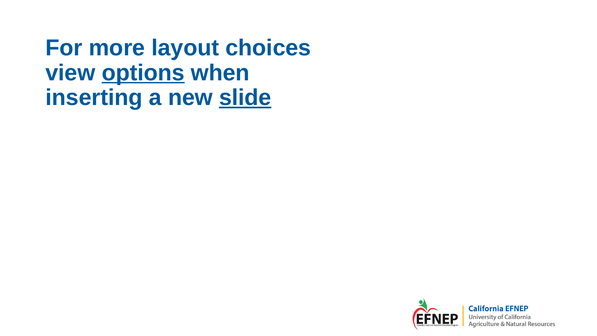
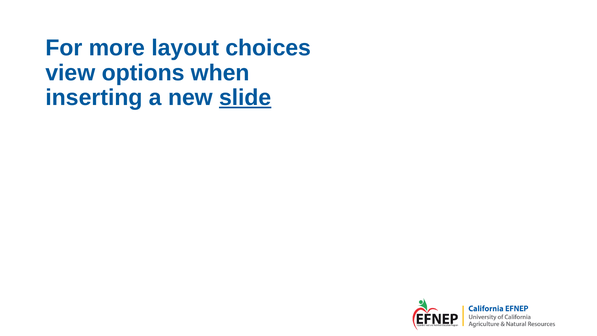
options underline: present -> none
